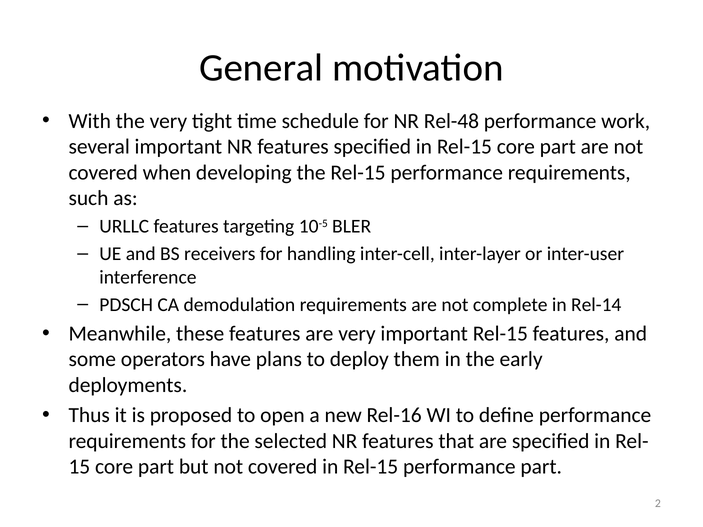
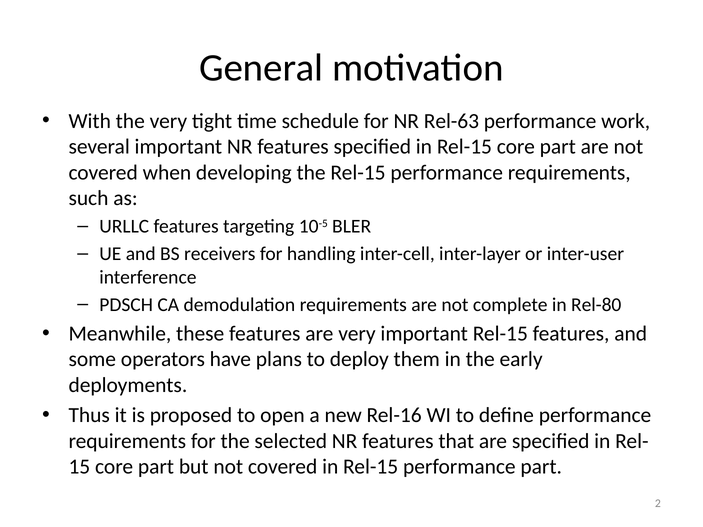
Rel-48: Rel-48 -> Rel-63
Rel-14: Rel-14 -> Rel-80
